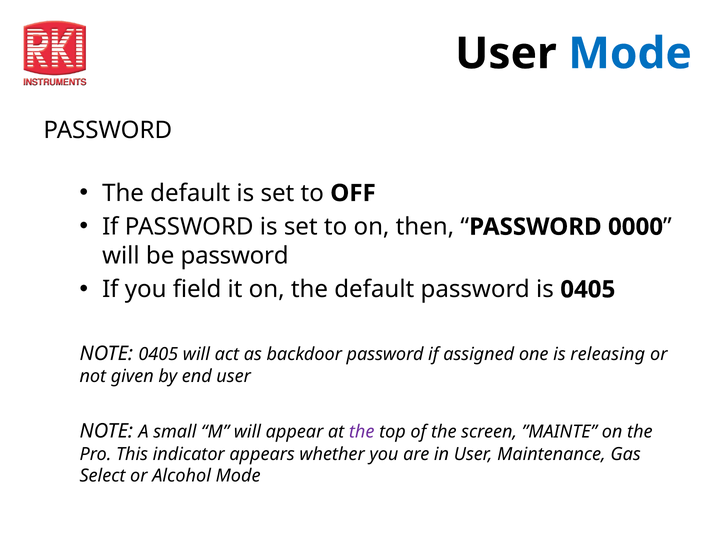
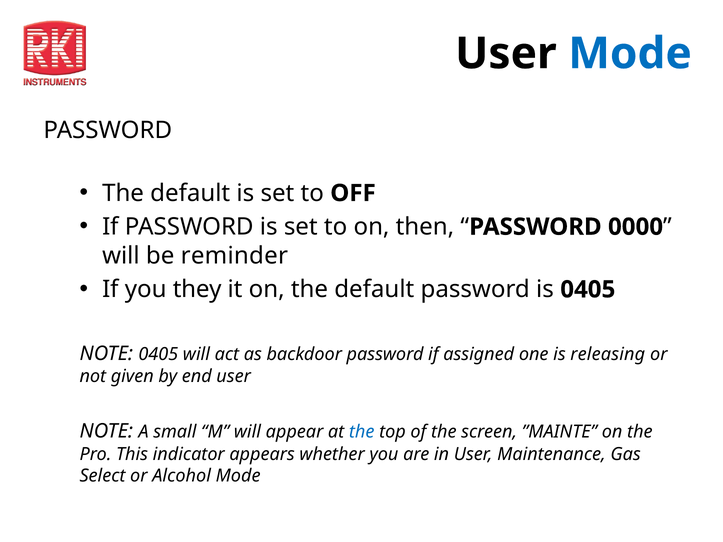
be password: password -> reminder
field: field -> they
the at (362, 432) colour: purple -> blue
